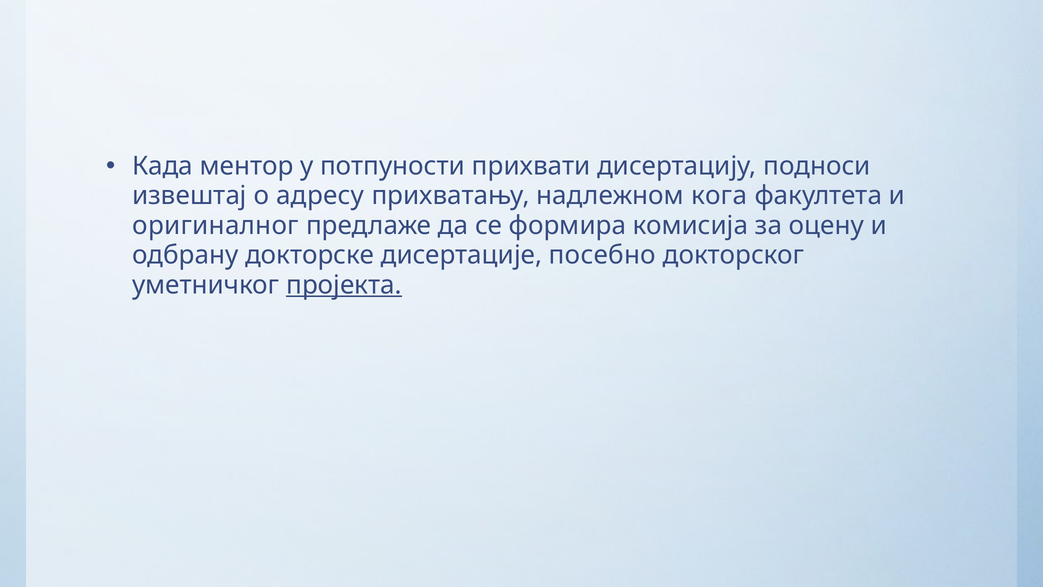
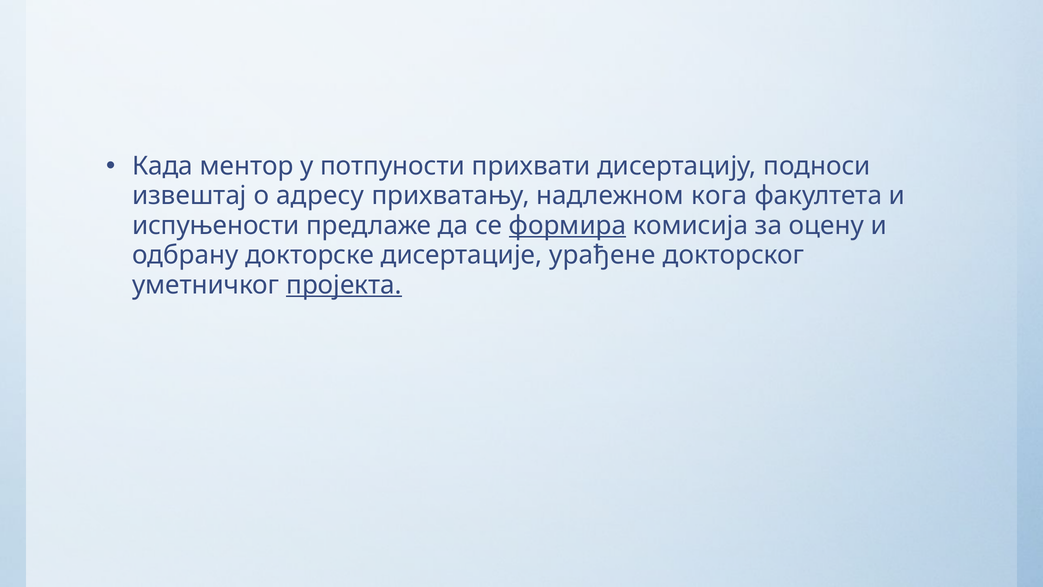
оригиналног: оригиналног -> испуњености
формира underline: none -> present
посебно: посебно -> урађене
